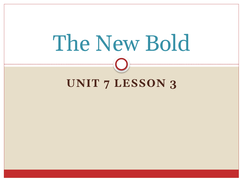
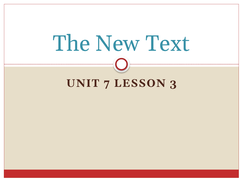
Bold: Bold -> Text
